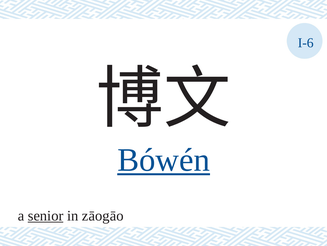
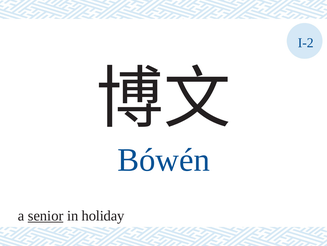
I-6: I-6 -> I-2
Bówén underline: present -> none
zāogāo: zāogāo -> holiday
